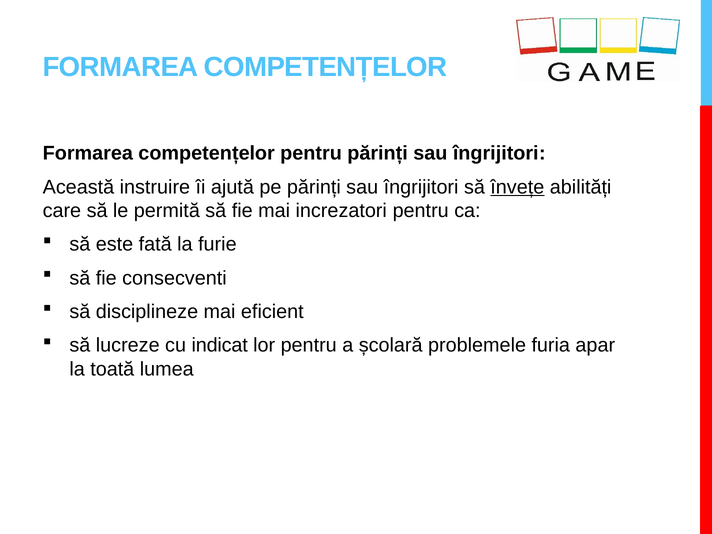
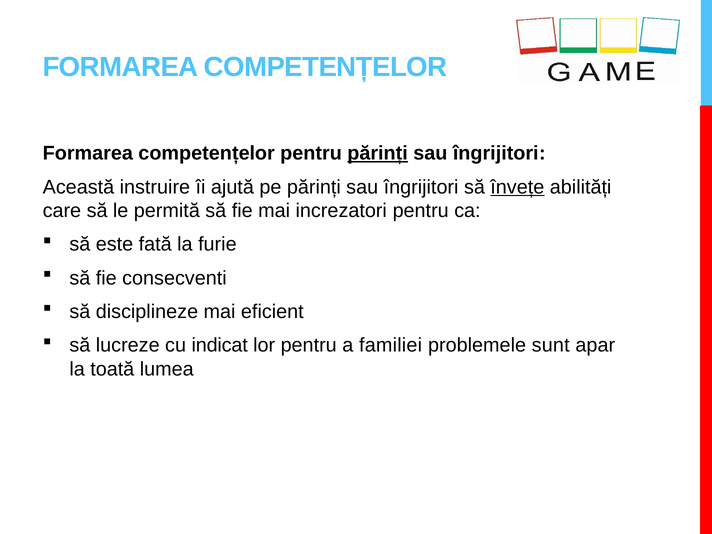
părinți at (378, 153) underline: none -> present
școlară: școlară -> familiei
furia: furia -> sunt
